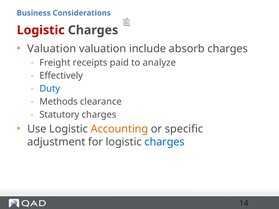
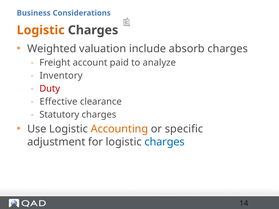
Logistic at (41, 30) colour: red -> orange
Valuation at (52, 49): Valuation -> Weighted
receipts: receipts -> account
Effectively: Effectively -> Inventory
Duty colour: blue -> red
Methods: Methods -> Effective
